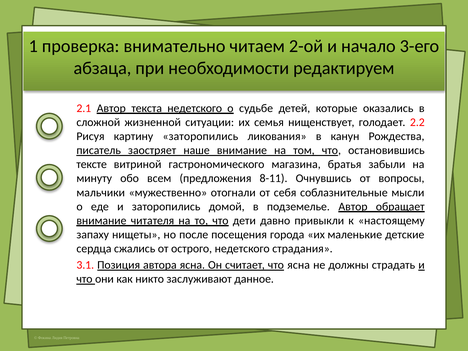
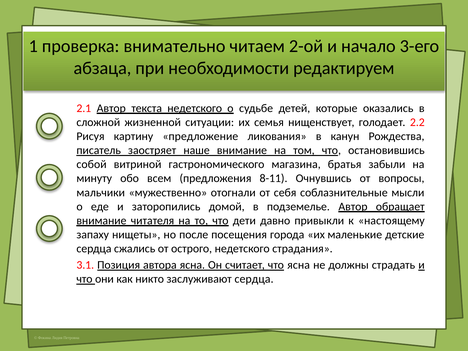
картину заторопились: заторопились -> предложение
тексте: тексте -> собой
заслуживают данное: данное -> сердца
